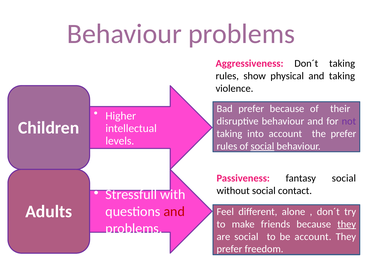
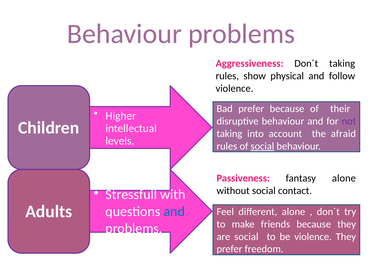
and taking: taking -> follow
the prefer: prefer -> afraid
fantasy social: social -> alone
and at (174, 211) colour: red -> blue
they at (347, 224) underline: present -> none
be account: account -> violence
